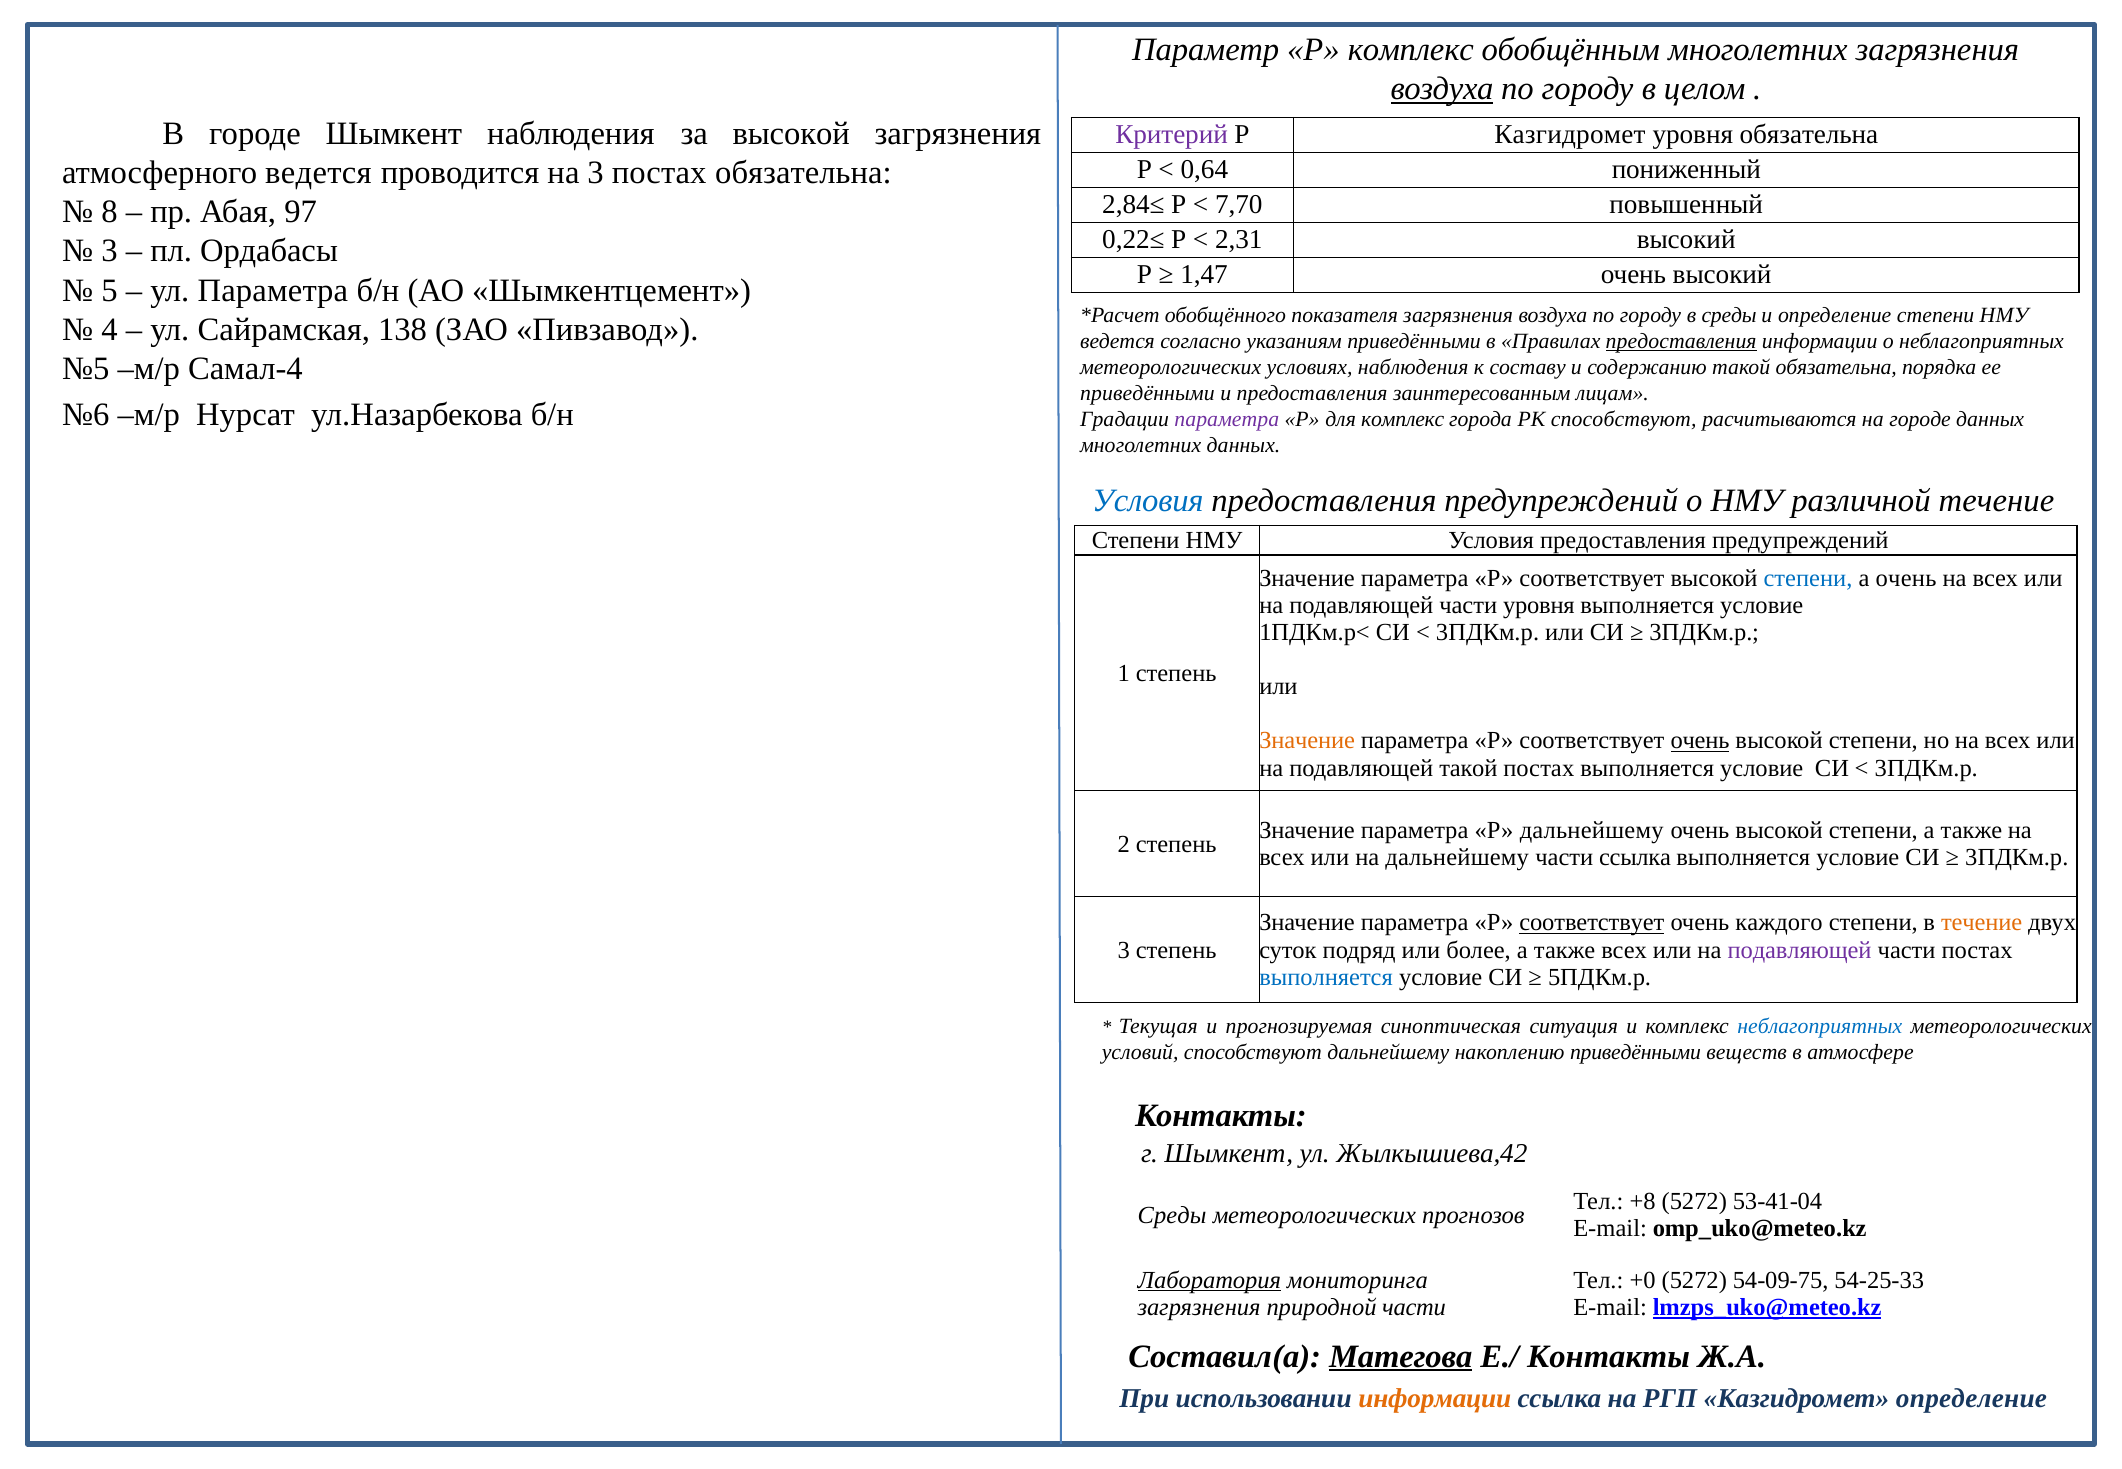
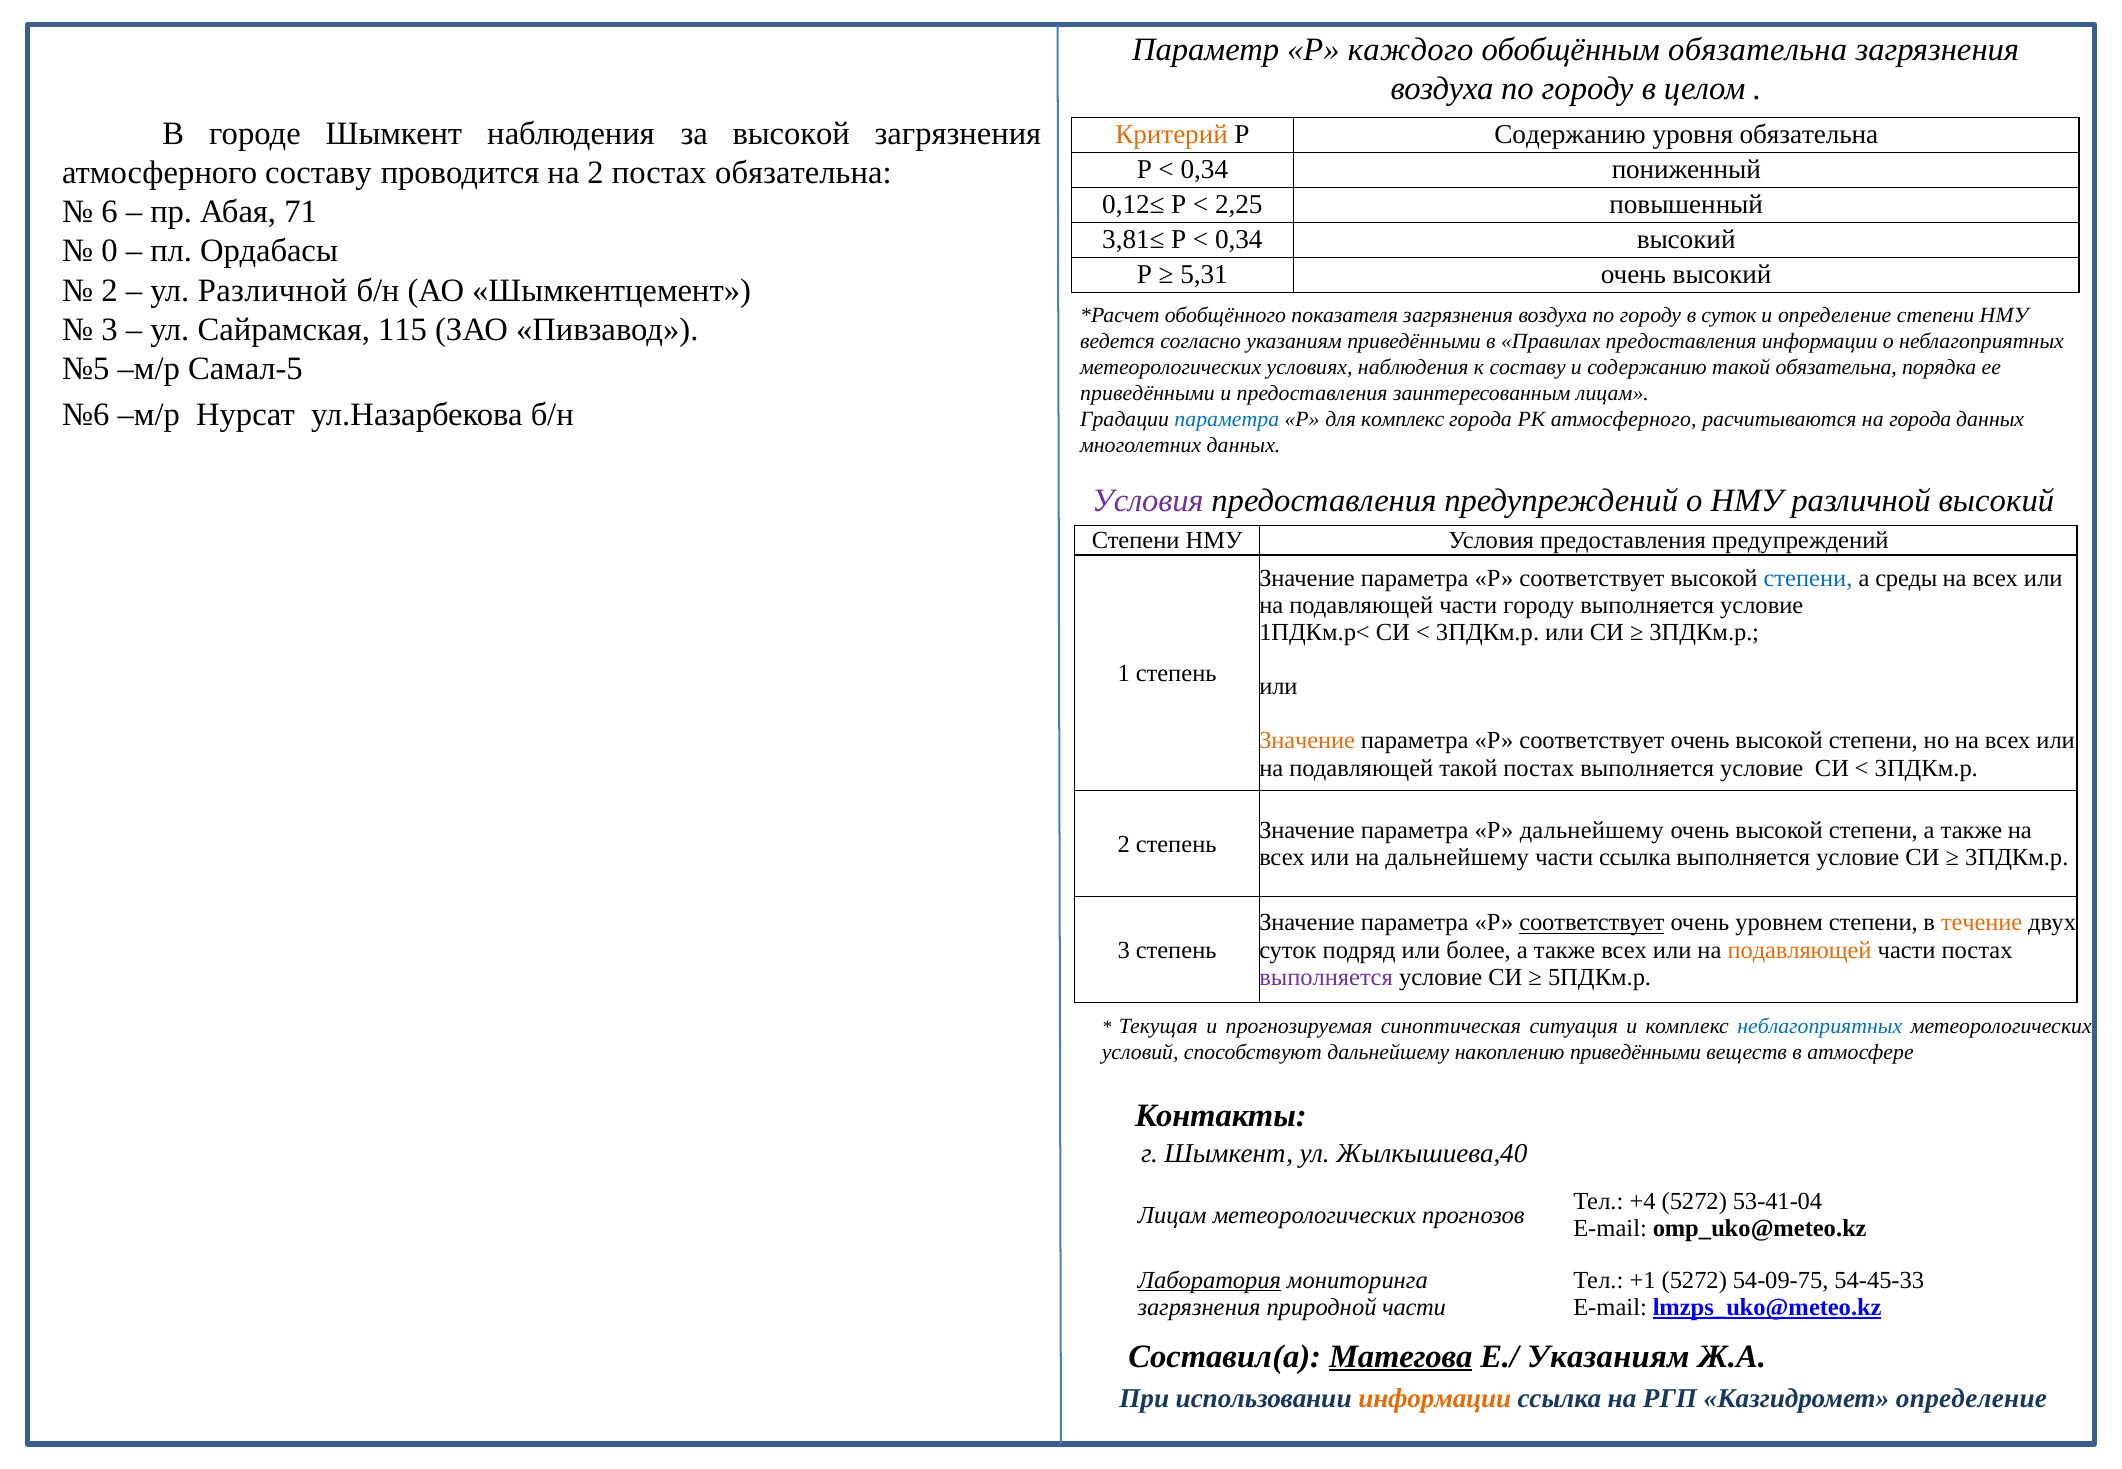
Р комплекс: комплекс -> каждого
обобщённым многолетних: многолетних -> обязательна
воздуха at (1442, 89) underline: present -> none
Критерий colour: purple -> orange
Р Казгидромет: Казгидромет -> Содержанию
0,64 at (1204, 170): 0,64 -> 0,34
атмосферного ведется: ведется -> составу
на 3: 3 -> 2
2,84≤: 2,84≤ -> 0,12≤
7,70: 7,70 -> 2,25
8: 8 -> 6
97: 97 -> 71
0,22≤: 0,22≤ -> 3,81≤
2,31 at (1239, 240): 2,31 -> 0,34
3 at (110, 251): 3 -> 0
1,47: 1,47 -> 5,31
5 at (110, 290): 5 -> 2
ул Параметра: Параметра -> Различной
в среды: среды -> суток
4 at (110, 329): 4 -> 3
138: 138 -> 115
предоставления at (1681, 341) underline: present -> none
Самал-4: Самал-4 -> Самал-5
параметра at (1227, 419) colour: purple -> blue
РК способствуют: способствуют -> атмосферного
на городе: городе -> города
Условия at (1148, 500) colour: blue -> purple
различной течение: течение -> высокий
а очень: очень -> среды
части уровня: уровня -> городу
очень at (1700, 741) underline: present -> none
каждого: каждого -> уровнем
подавляющей at (1800, 950) colour: purple -> orange
выполняется at (1326, 977) colour: blue -> purple
Жылкышиева,42: Жылкышиева,42 -> Жылкышиева,40
+8: +8 -> +4
Среды at (1172, 1215): Среды -> Лицам
+0: +0 -> +1
54-25-33: 54-25-33 -> 54-45-33
Е./ Контакты: Контакты -> Указаниям
